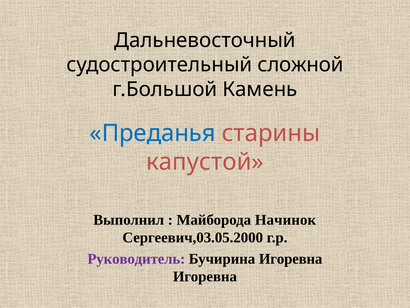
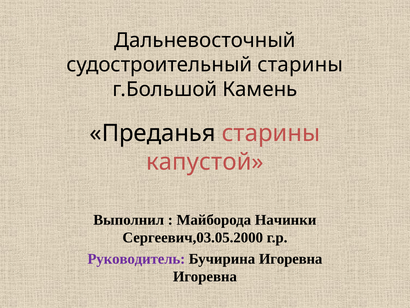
судостроительный сложной: сложной -> старины
Преданья colour: blue -> black
Начинок: Начинок -> Начинки
